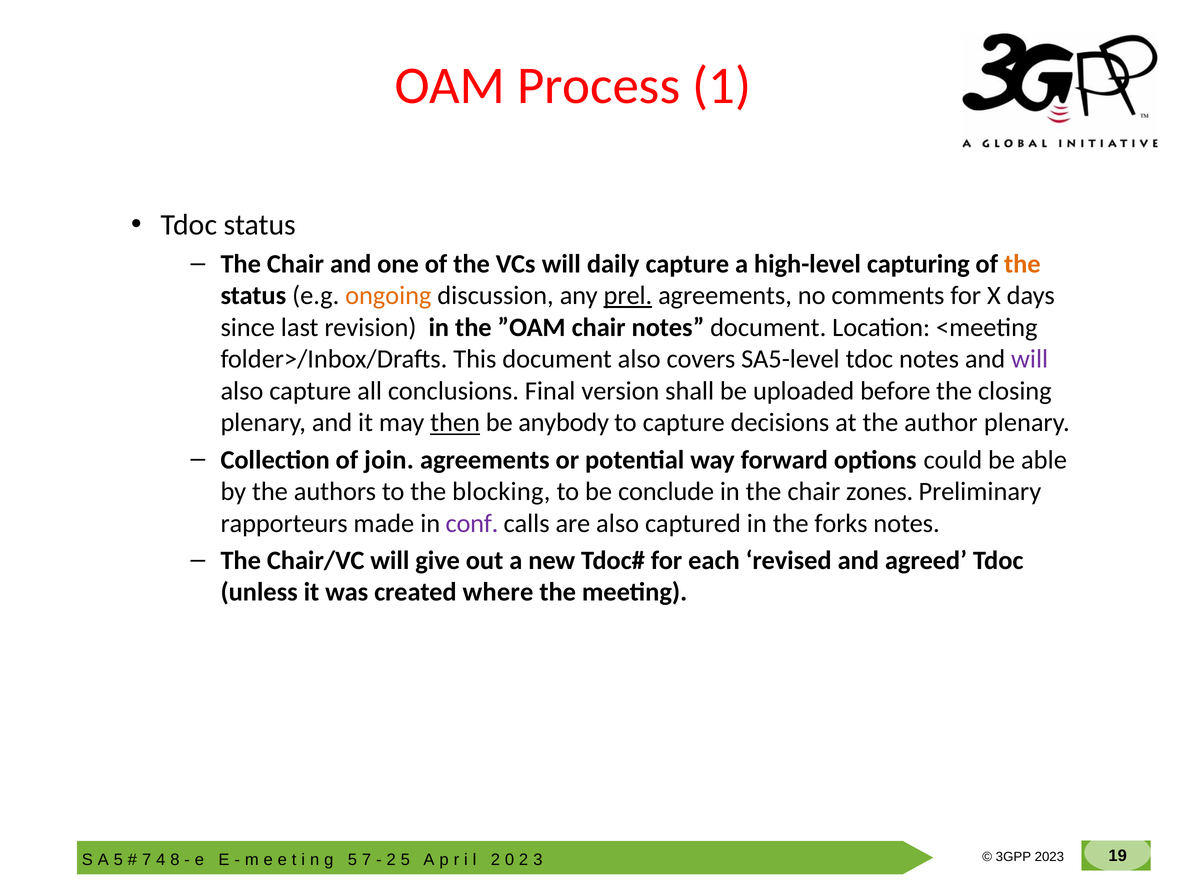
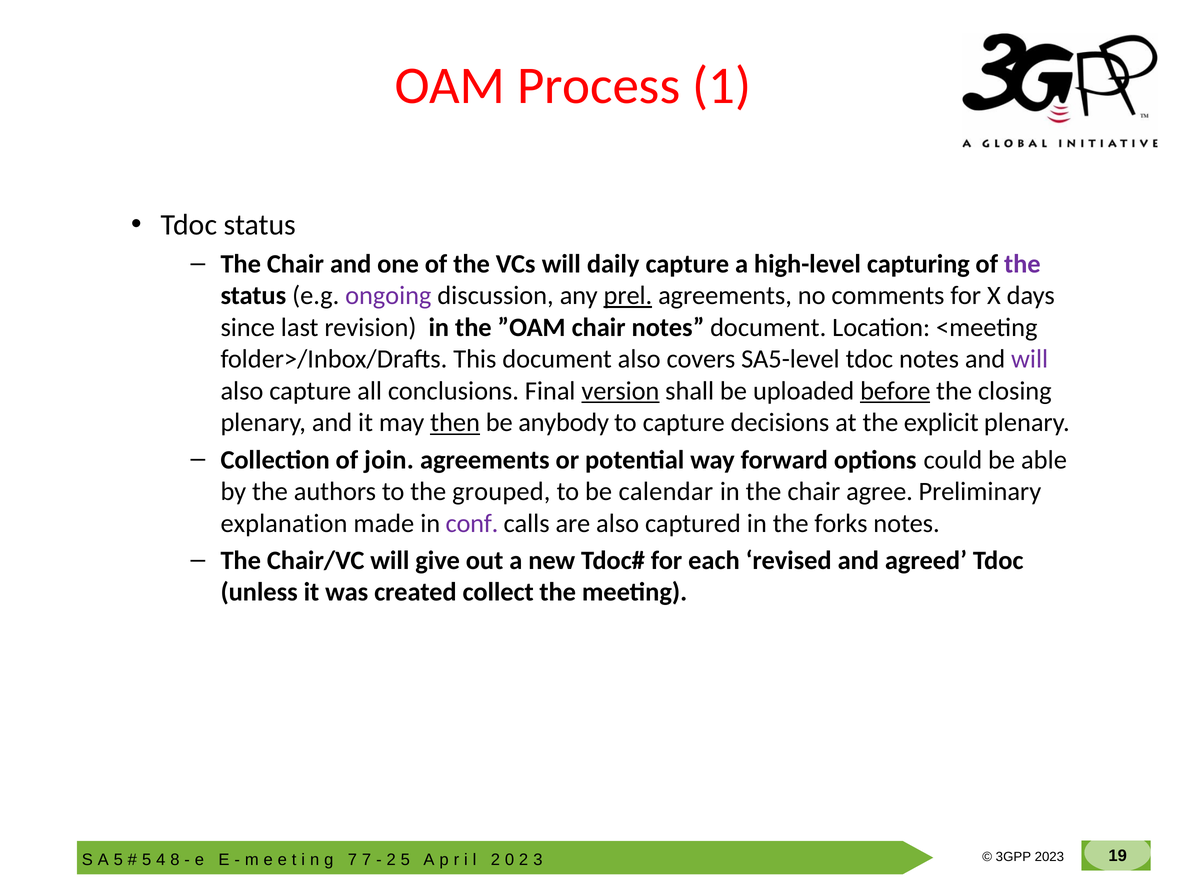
the at (1022, 264) colour: orange -> purple
ongoing colour: orange -> purple
version underline: none -> present
before underline: none -> present
author: author -> explicit
blocking: blocking -> grouped
conclude: conclude -> calendar
zones: zones -> agree
rapporteurs: rapporteurs -> explanation
where: where -> collect
7 at (147, 860): 7 -> 5
5 at (352, 860): 5 -> 7
